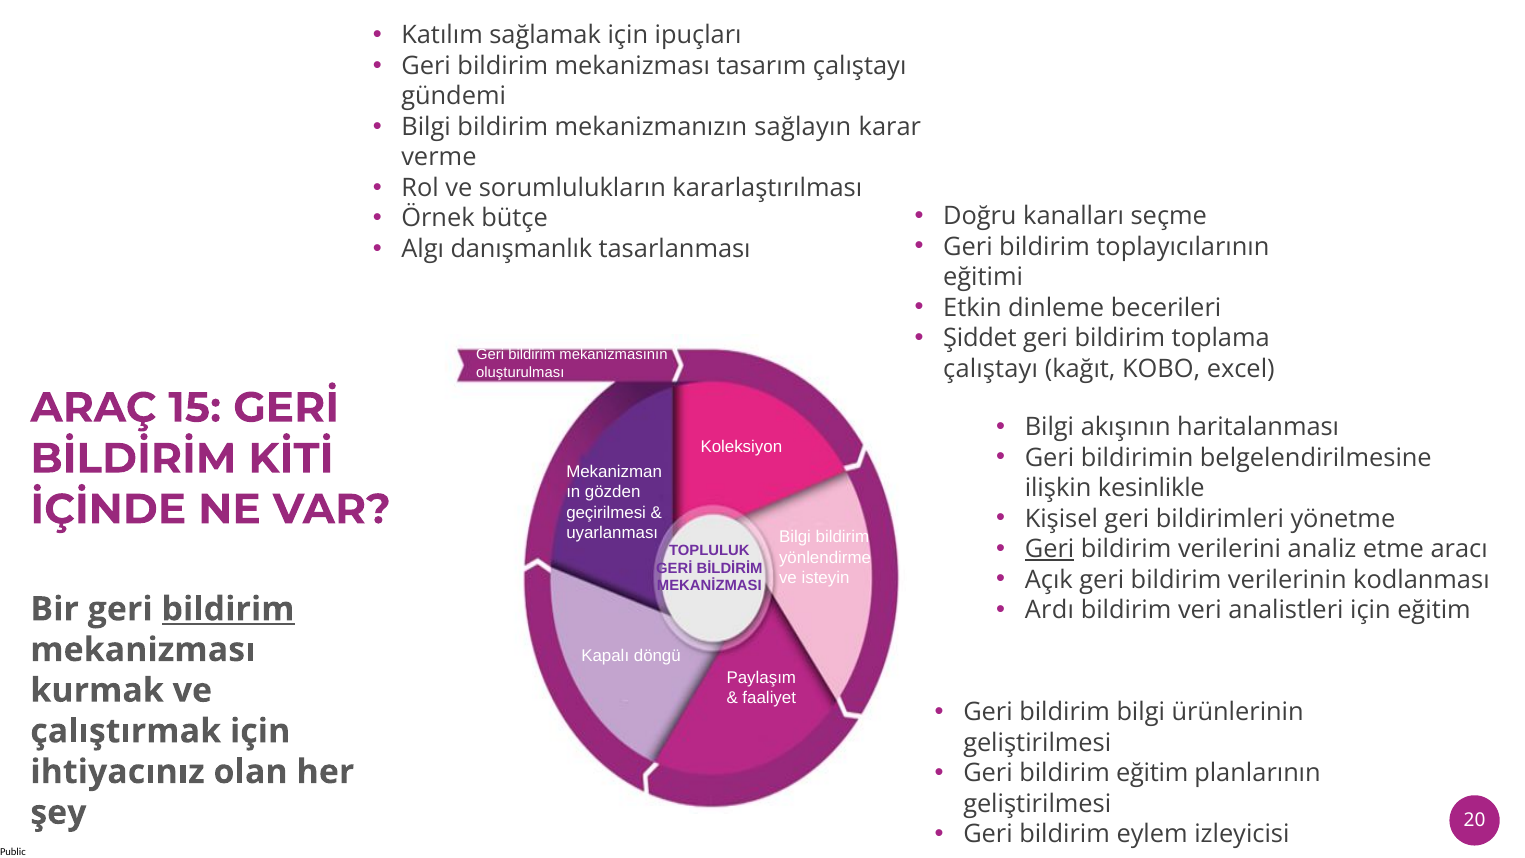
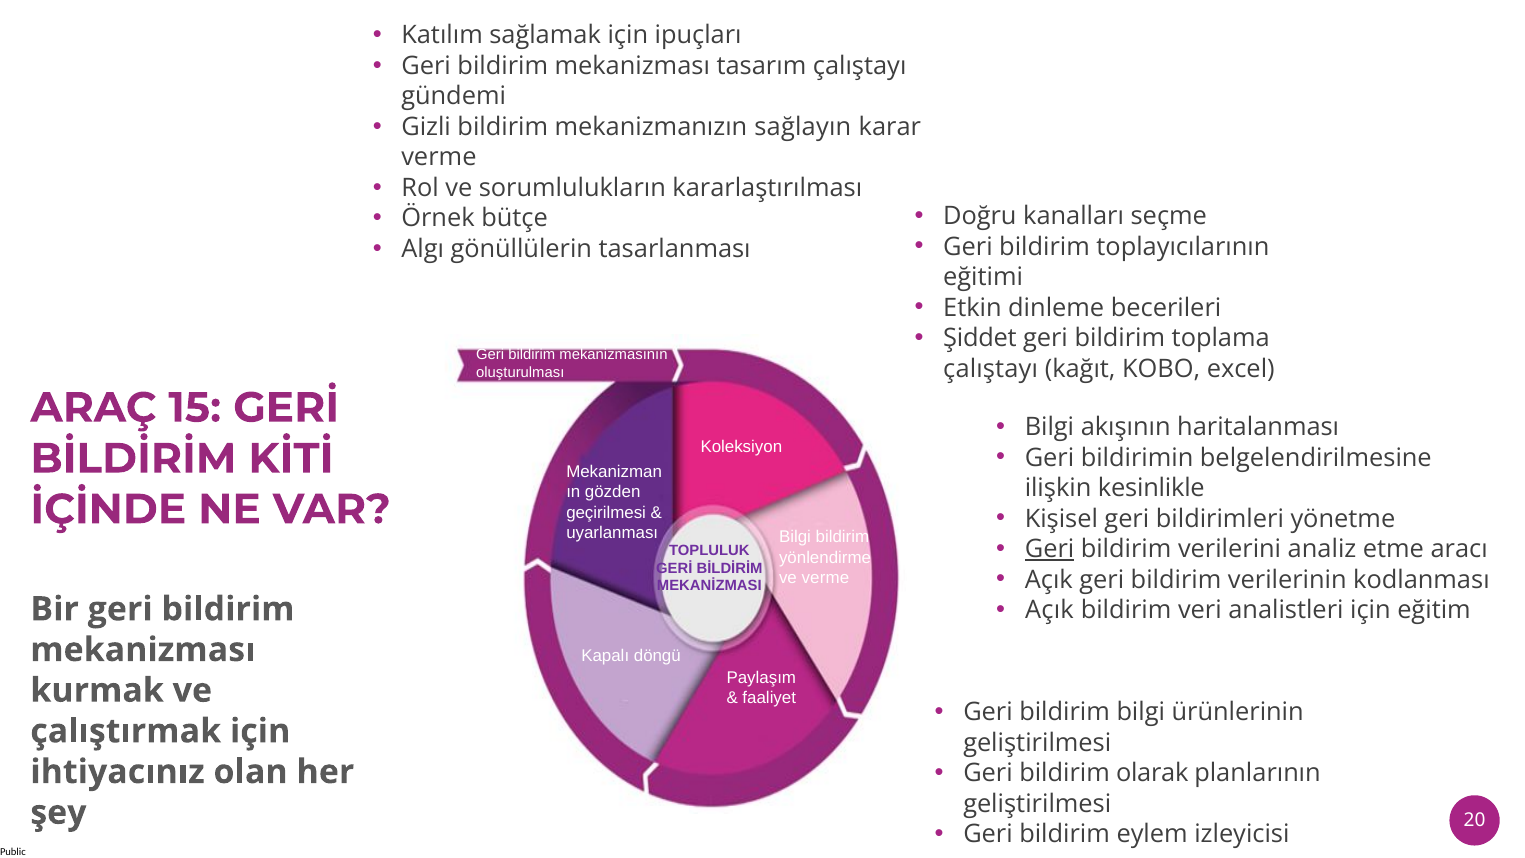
Bilgi at (426, 127): Bilgi -> Gizli
danışmanlık: danışmanlık -> gönüllülerin
ve isteyin: isteyin -> verme
bildirim at (228, 609) underline: present -> none
Ardı at (1049, 610): Ardı -> Açık
bildirim eğitim: eğitim -> olarak
